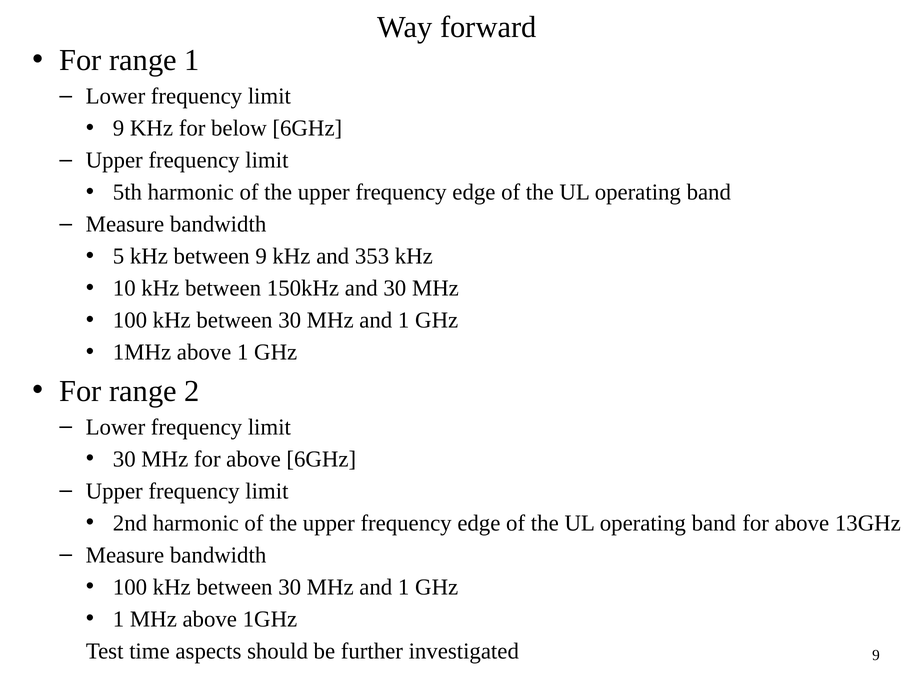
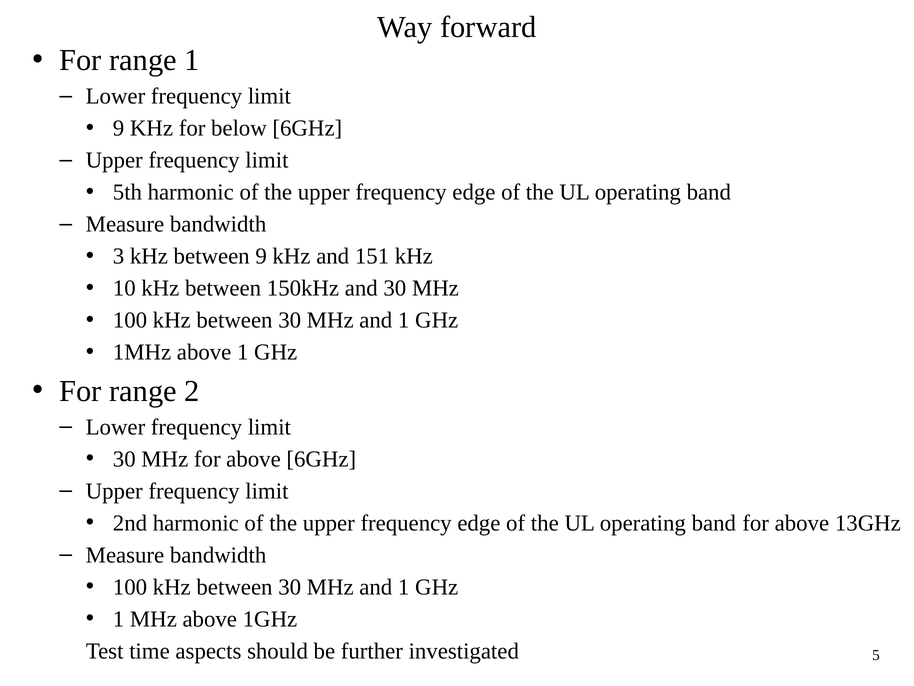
5: 5 -> 3
353: 353 -> 151
investigated 9: 9 -> 5
